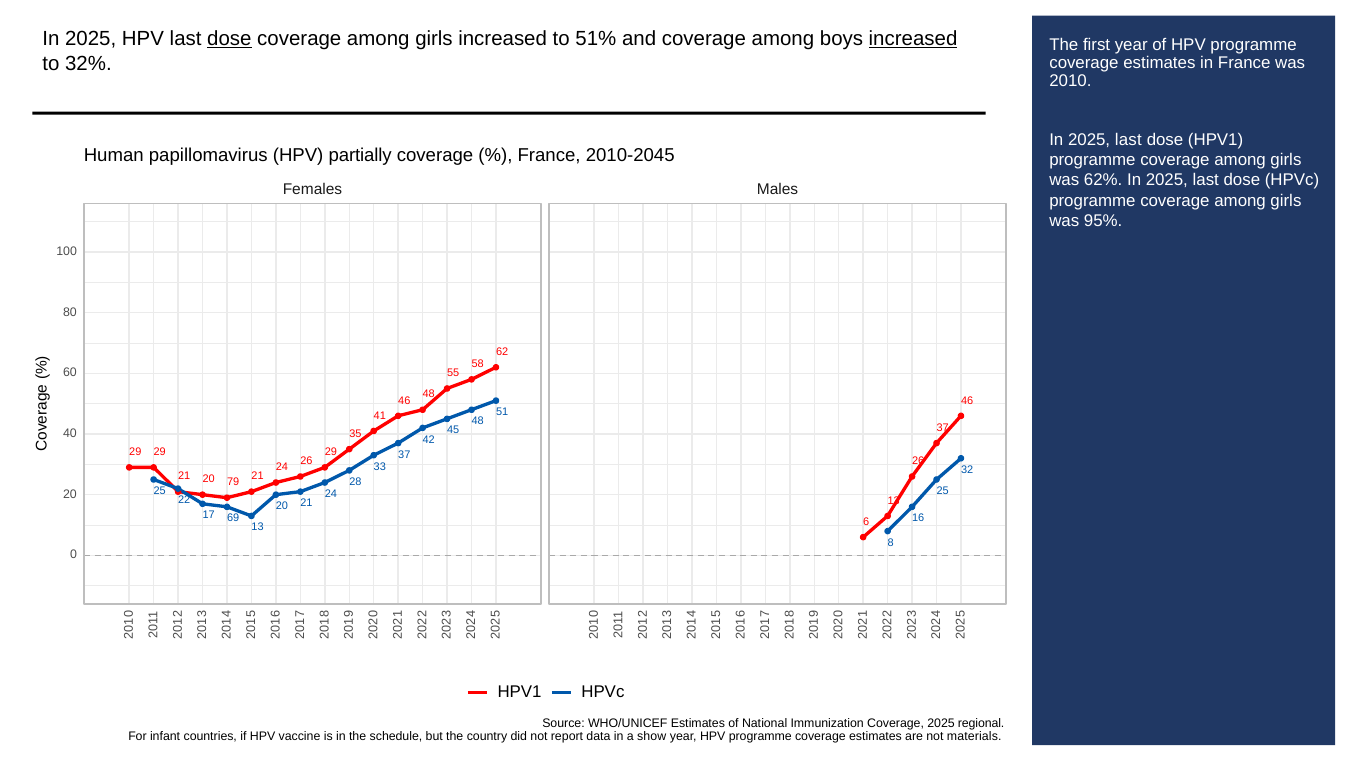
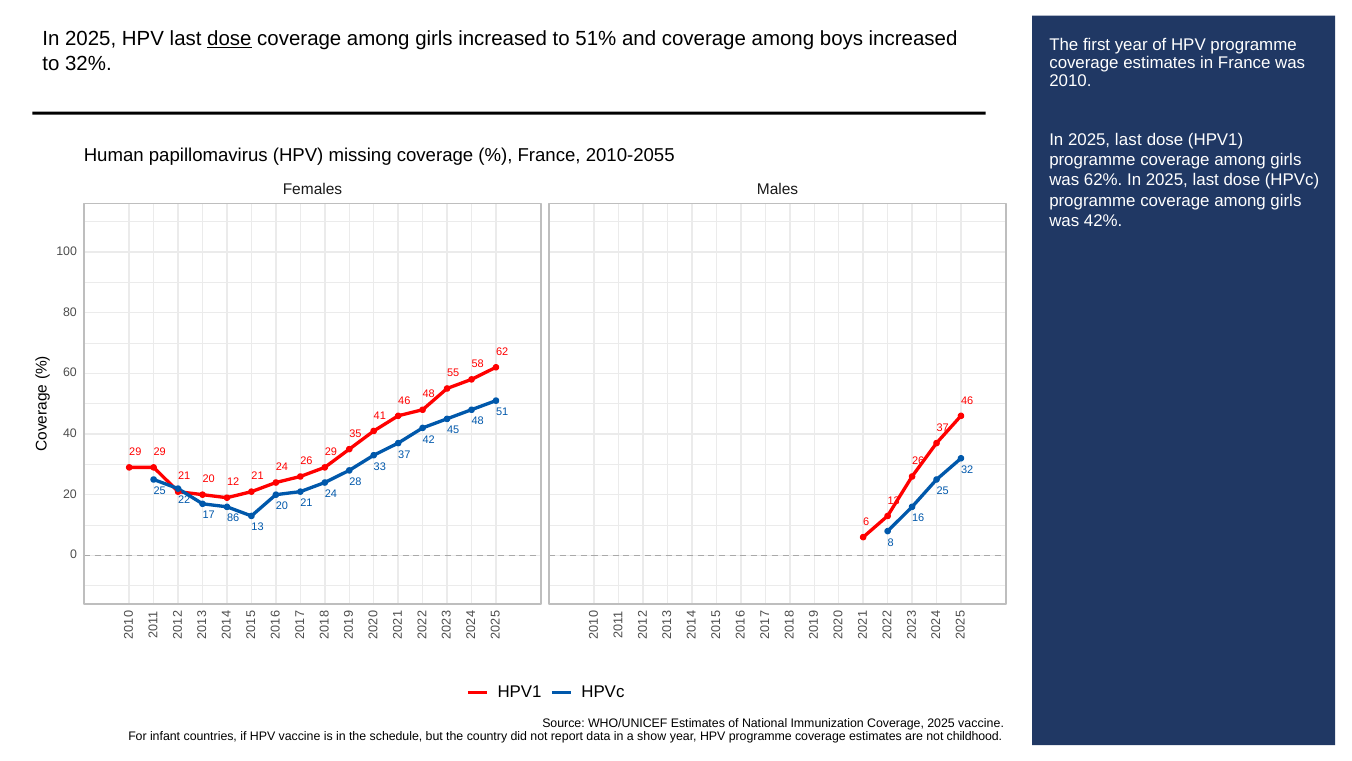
increased at (913, 39) underline: present -> none
partially: partially -> missing
2010-2045: 2010-2045 -> 2010-2055
95%: 95% -> 42%
79: 79 -> 12
69: 69 -> 86
2025 regional: regional -> vaccine
materials: materials -> childhood
